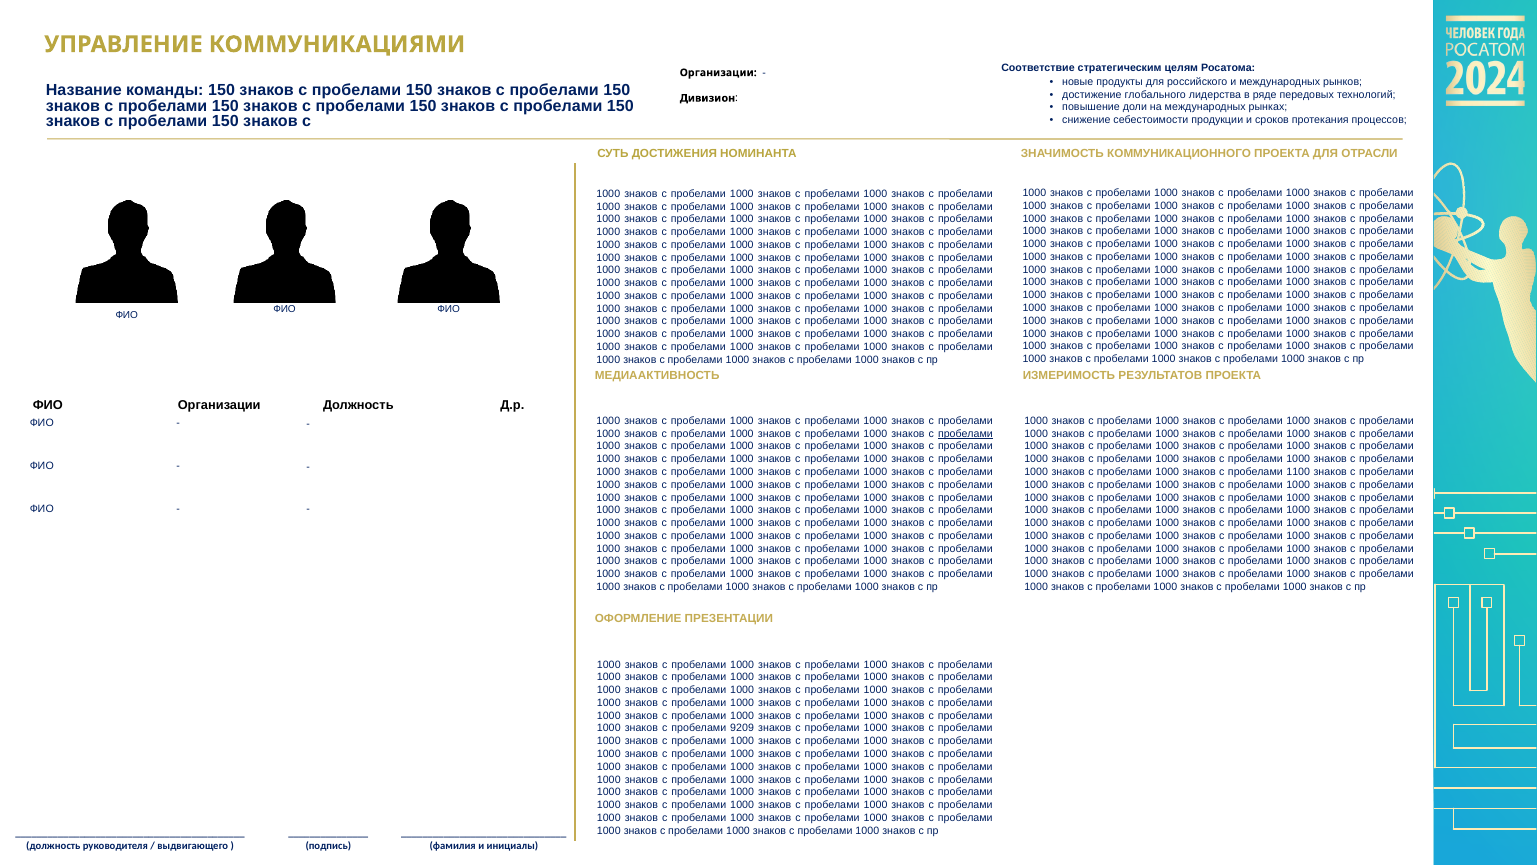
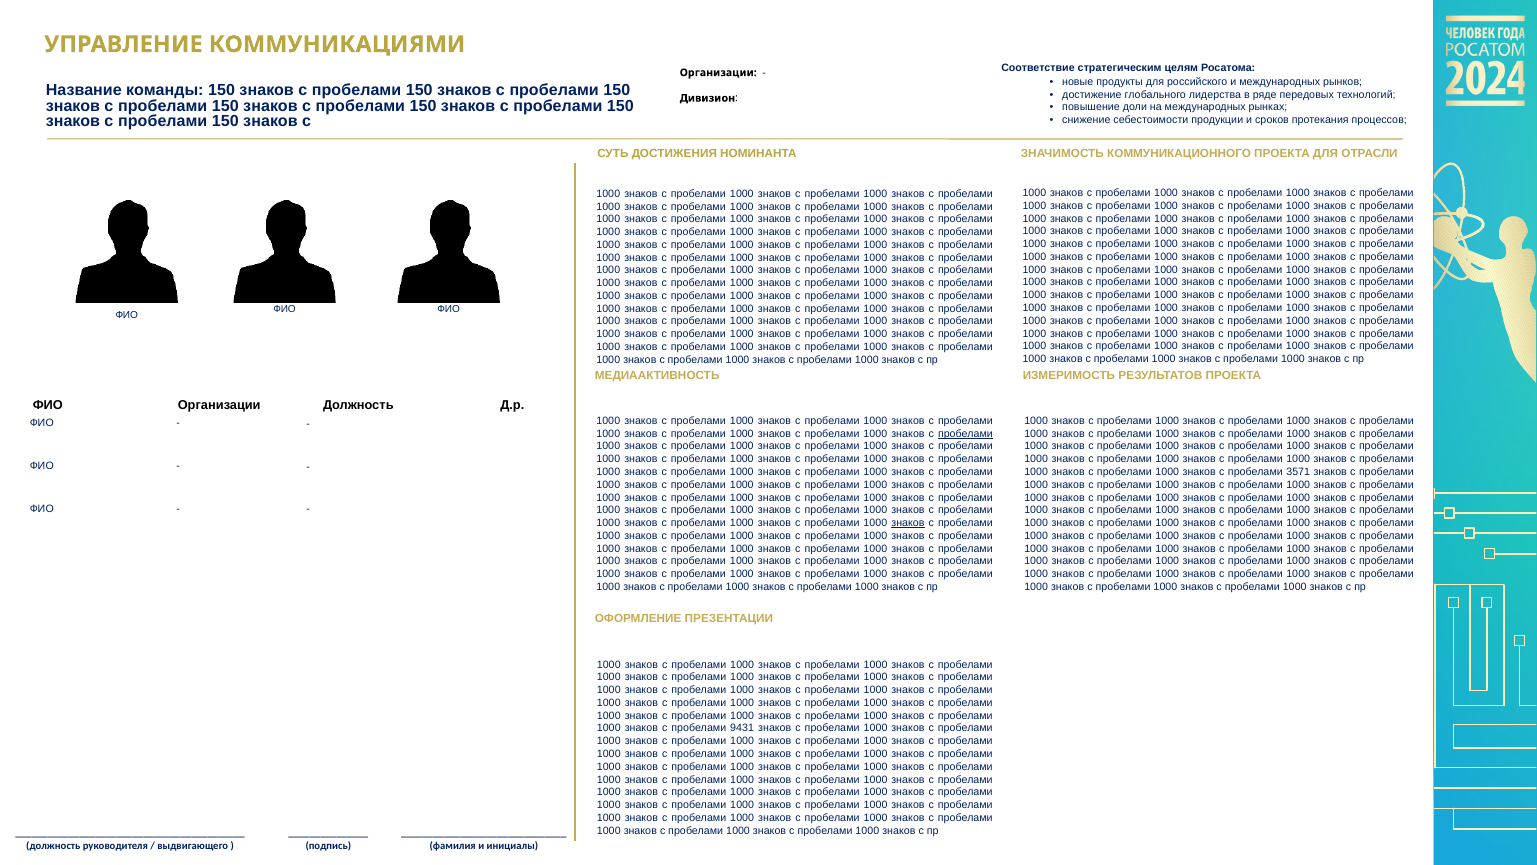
1100: 1100 -> 3571
знаков at (908, 523) underline: none -> present
9209: 9209 -> 9431
